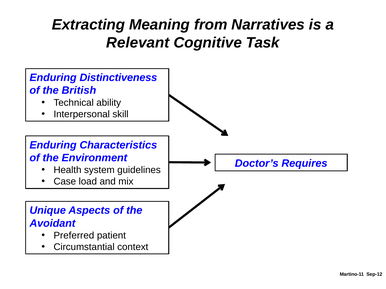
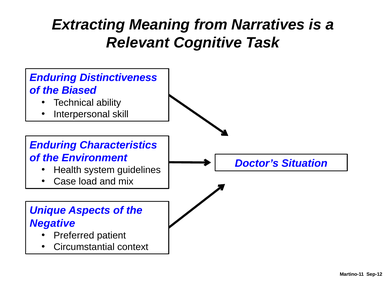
British: British -> Biased
Requires: Requires -> Situation
Avoidant: Avoidant -> Negative
